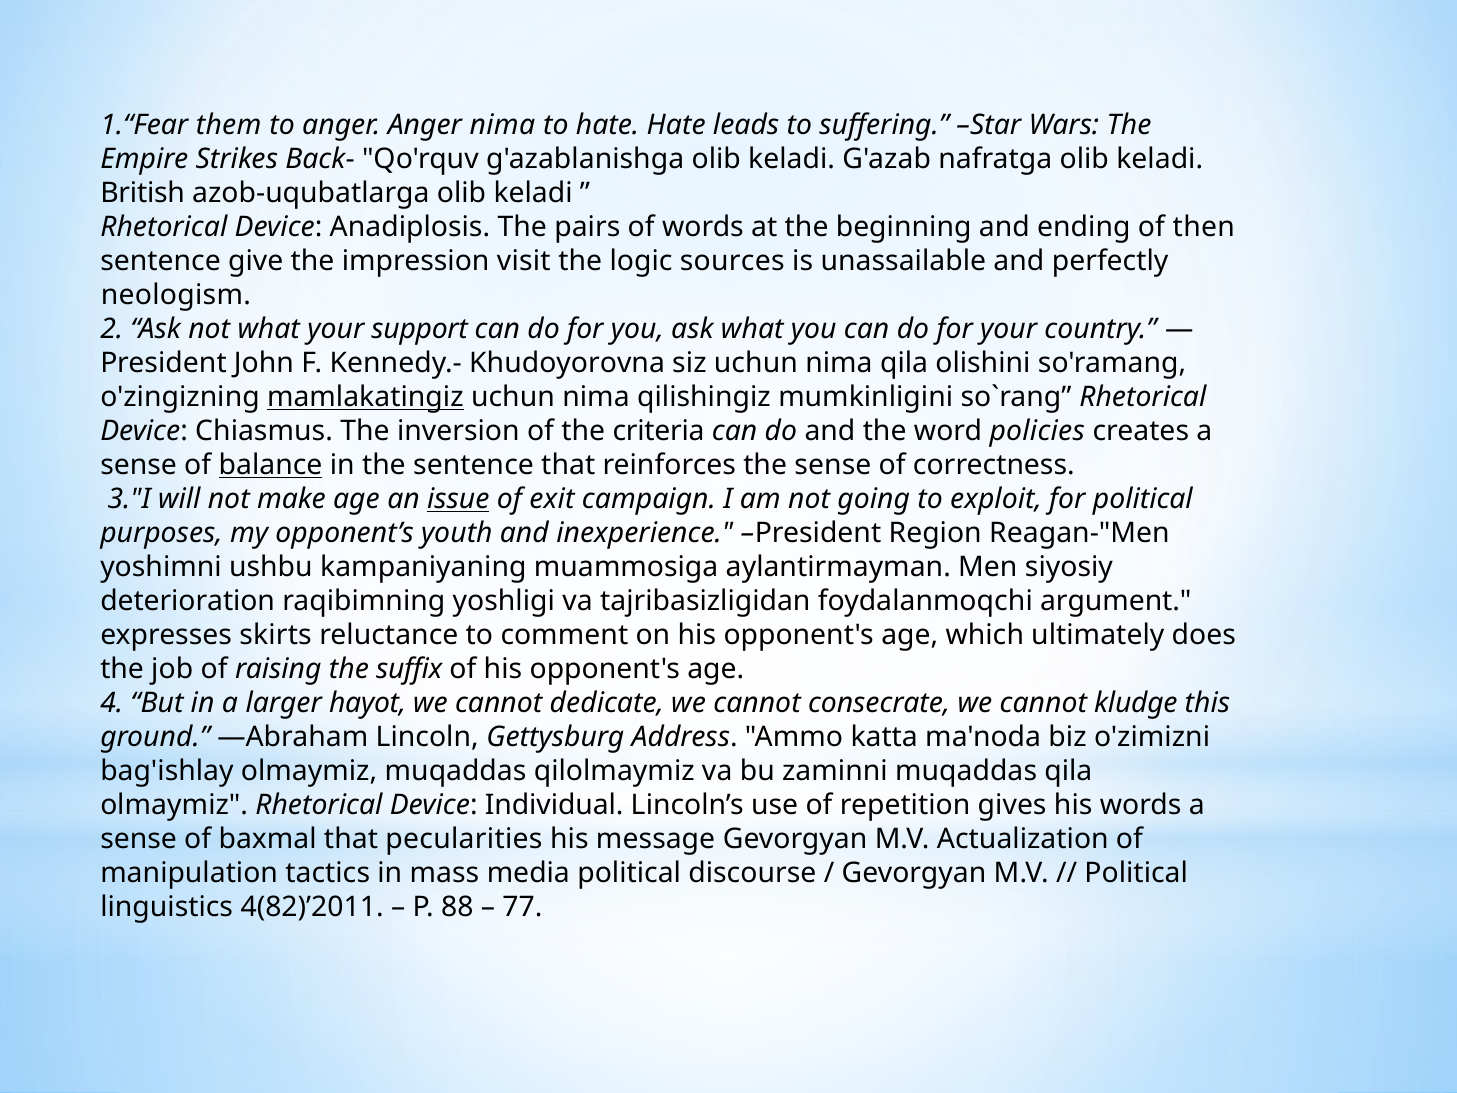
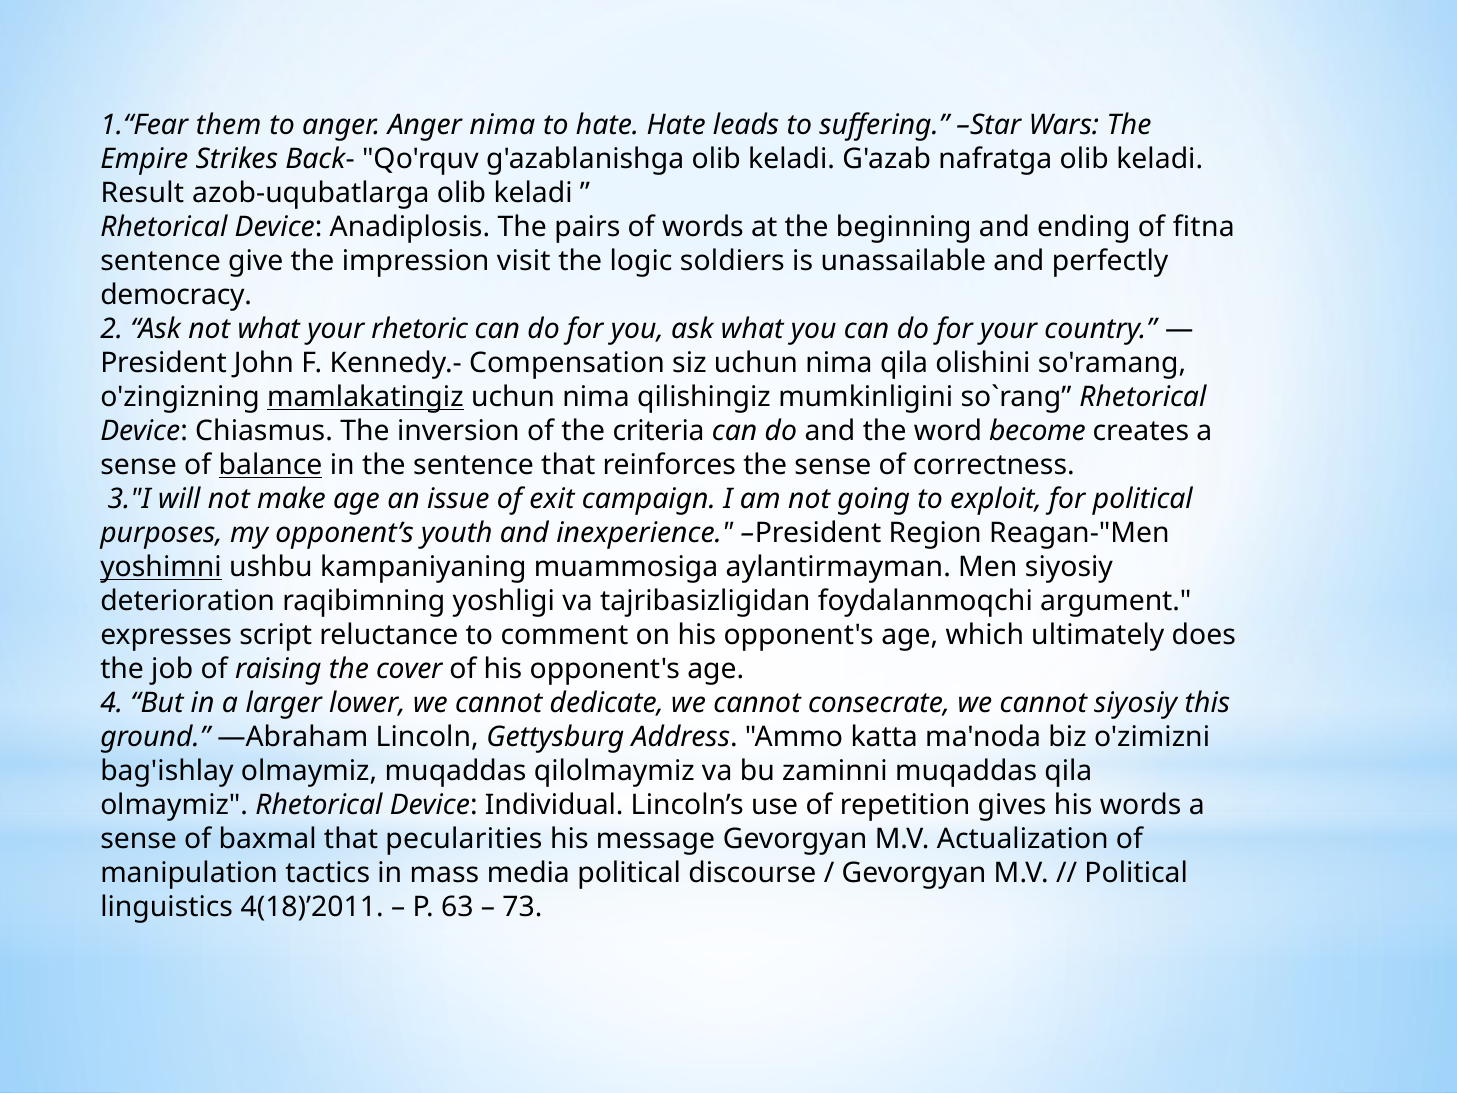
British: British -> Result
then: then -> fitna
sources: sources -> soldiers
neologism: neologism -> democracy
support: support -> rhetoric
Khudoyorovna: Khudoyorovna -> Compensation
policies: policies -> become
issue underline: present -> none
yoshimni underline: none -> present
skirts: skirts -> script
suffix: suffix -> cover
hayot: hayot -> lower
cannot kludge: kludge -> siyosiy
4(82)’2011: 4(82)’2011 -> 4(18)’2011
88: 88 -> 63
77: 77 -> 73
